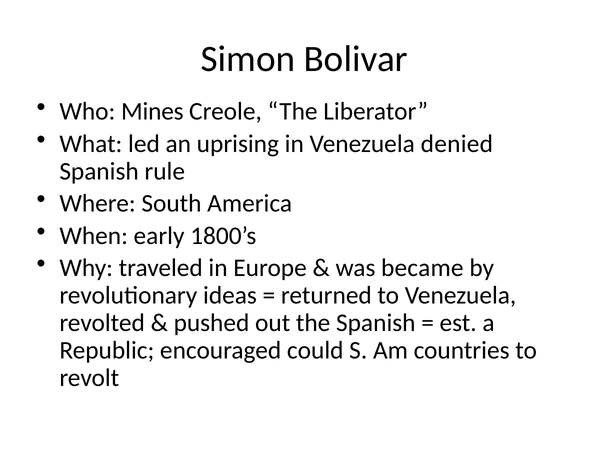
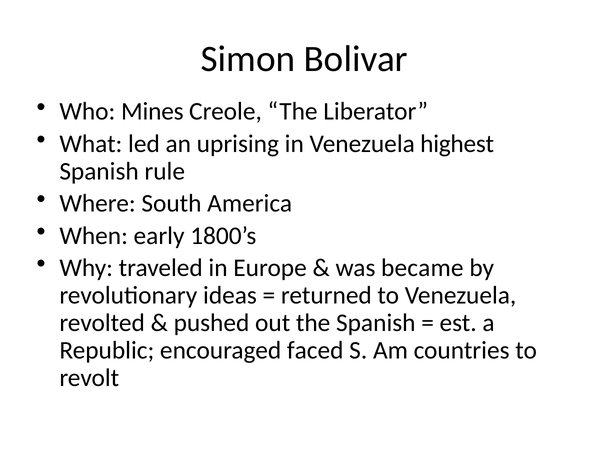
denied: denied -> highest
could: could -> faced
